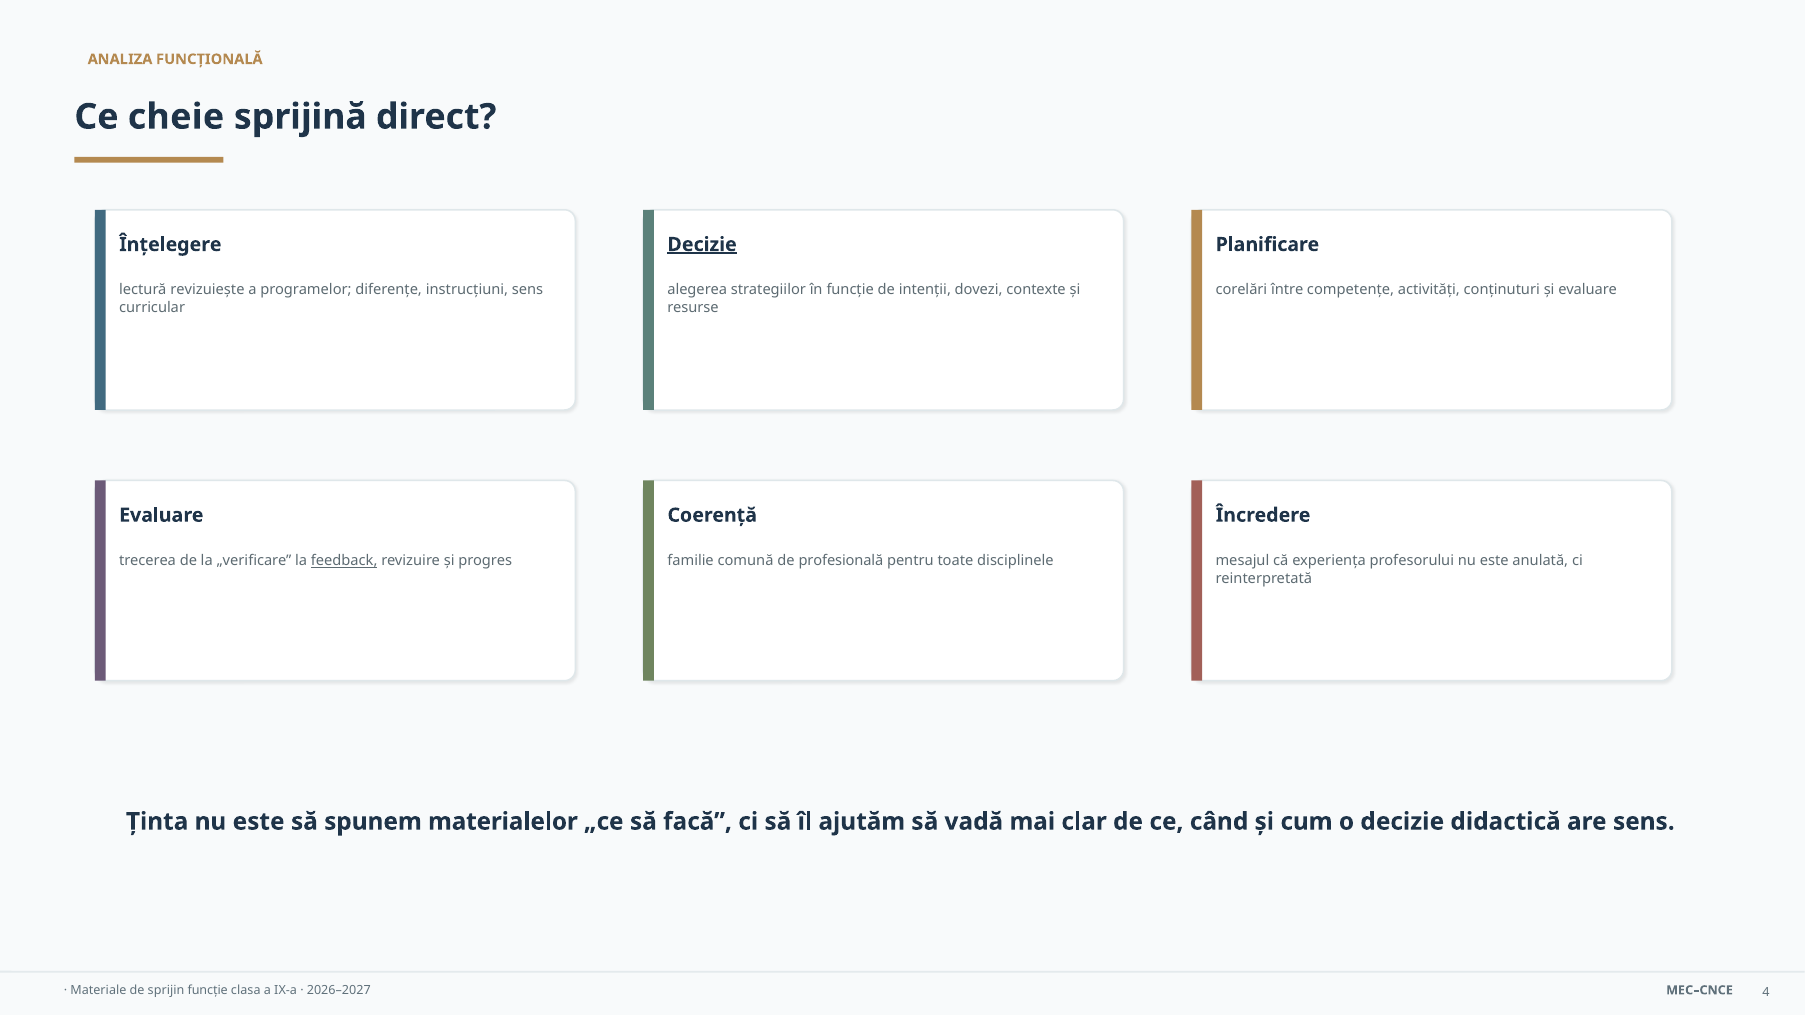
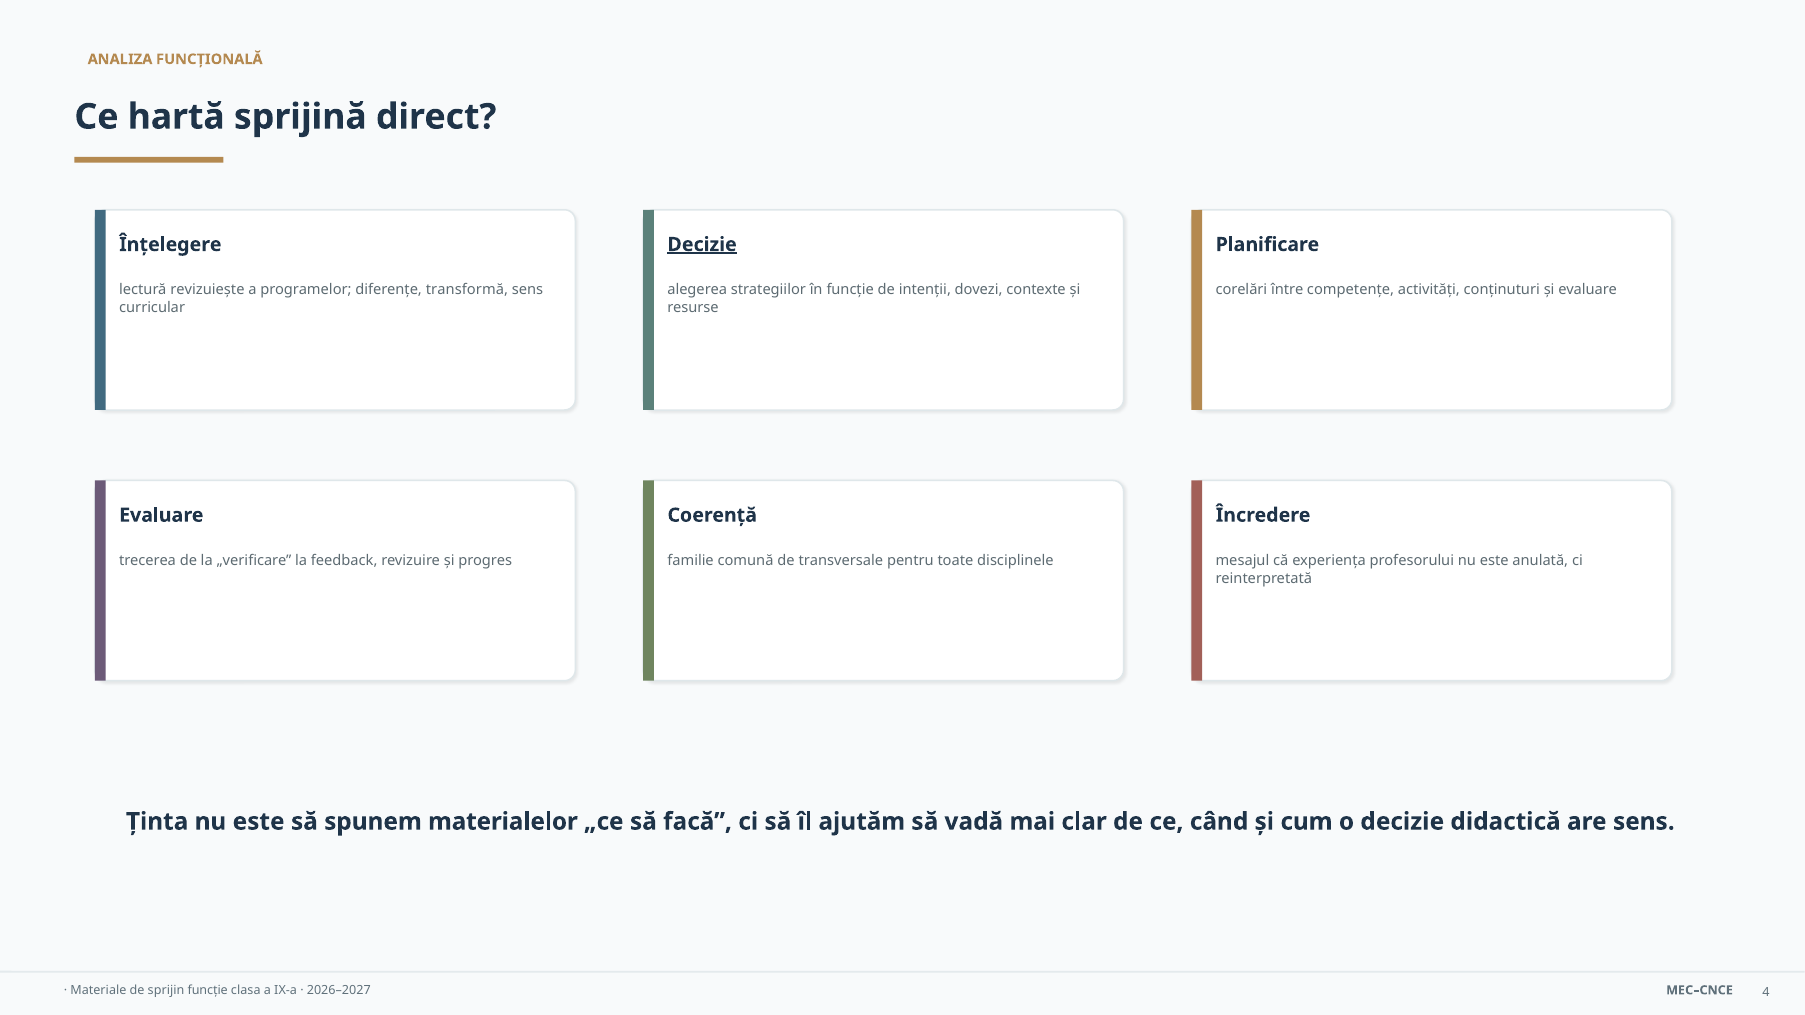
cheie: cheie -> hartă
instrucțiuni: instrucțiuni -> transformă
feedback underline: present -> none
profesională: profesională -> transversale
